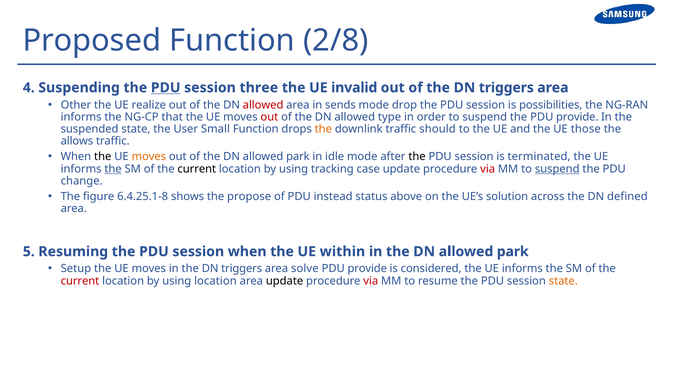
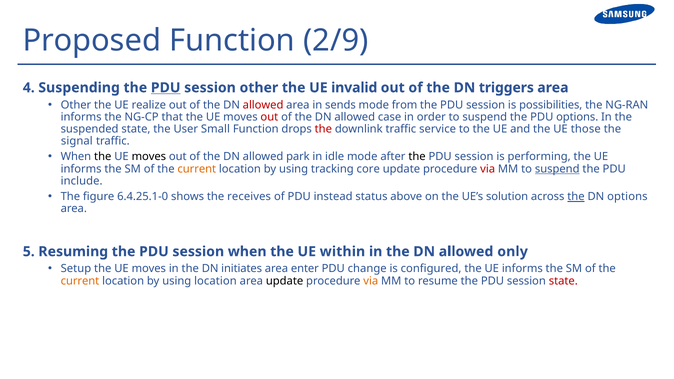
2/8: 2/8 -> 2/9
session three: three -> other
drop: drop -> from
type: type -> case
the PDU provide: provide -> options
the at (323, 129) colour: orange -> red
should: should -> service
allows: allows -> signal
moves at (149, 157) colour: orange -> black
terminated: terminated -> performing
the at (113, 169) underline: present -> none
current at (197, 169) colour: black -> orange
case: case -> core
change: change -> include
6.4.25.1-8: 6.4.25.1-8 -> 6.4.25.1-0
propose: propose -> receives
the at (576, 197) underline: none -> present
DN defined: defined -> options
park at (513, 252): park -> only
in the DN triggers: triggers -> initiates
solve: solve -> enter
provide at (367, 269): provide -> change
considered: considered -> configured
current at (80, 281) colour: red -> orange
via at (371, 281) colour: red -> orange
state at (563, 281) colour: orange -> red
